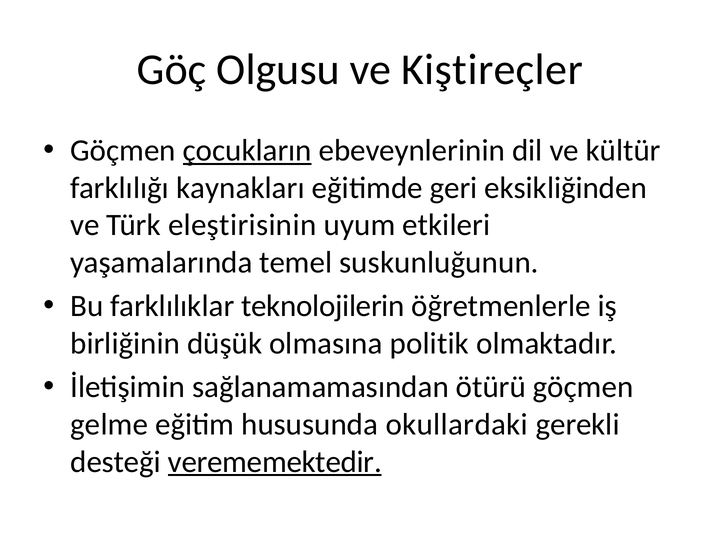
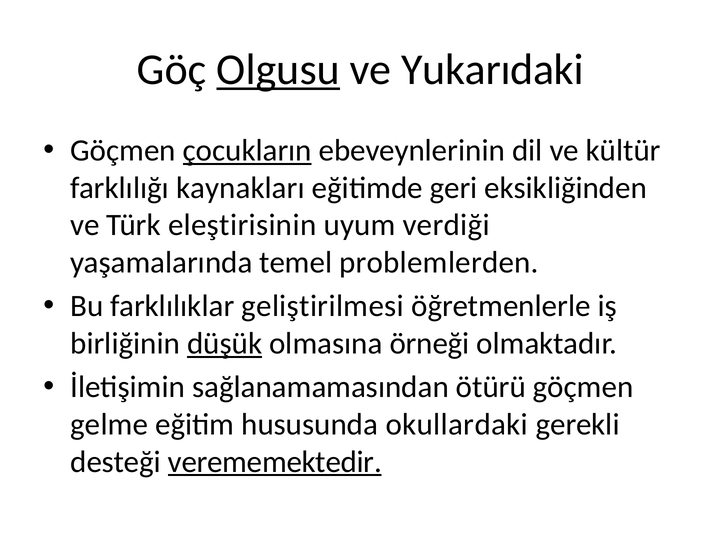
Olgusu underline: none -> present
Kiştireçler: Kiştireçler -> Yukarıdaki
etkileri: etkileri -> verdiği
suskunluğunun: suskunluğunun -> problemlerden
teknolojilerin: teknolojilerin -> geliştirilmesi
düşük underline: none -> present
politik: politik -> örneği
